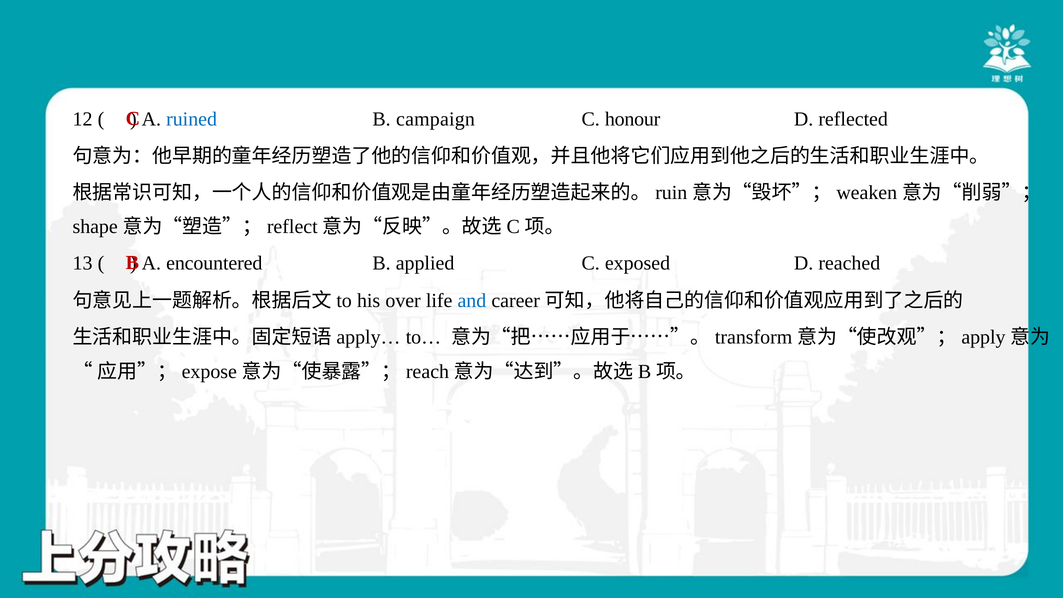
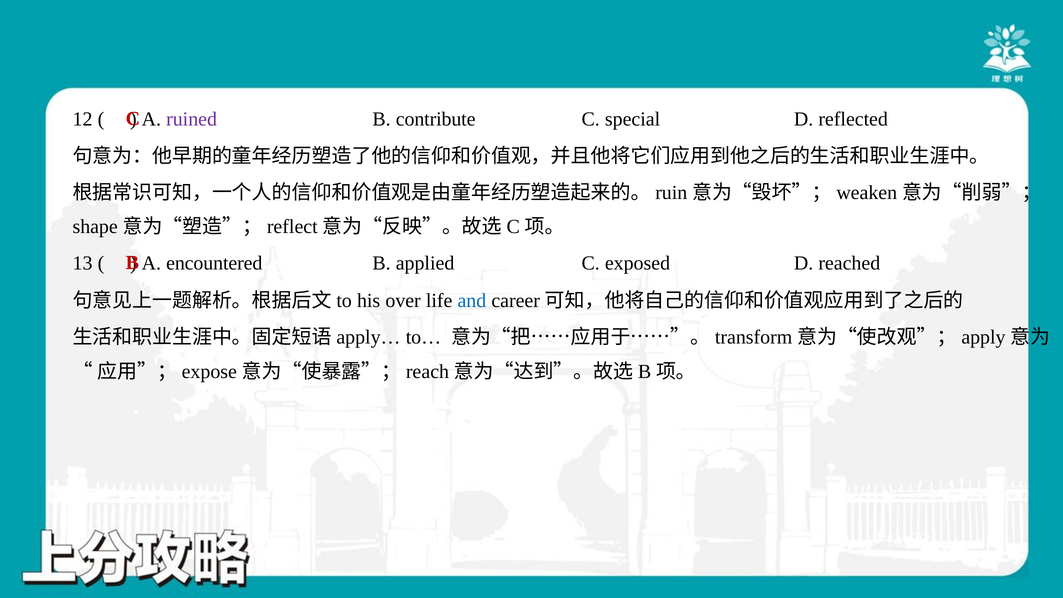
ruined colour: blue -> purple
campaign: campaign -> contribute
honour: honour -> special
